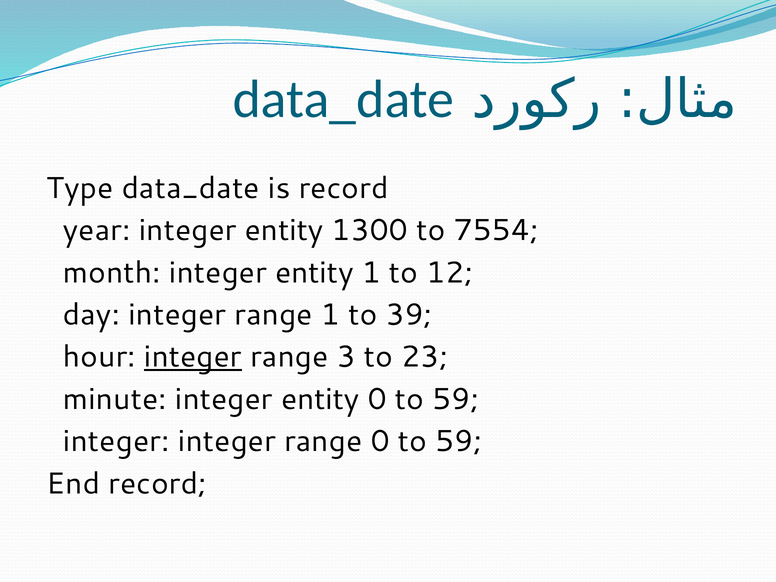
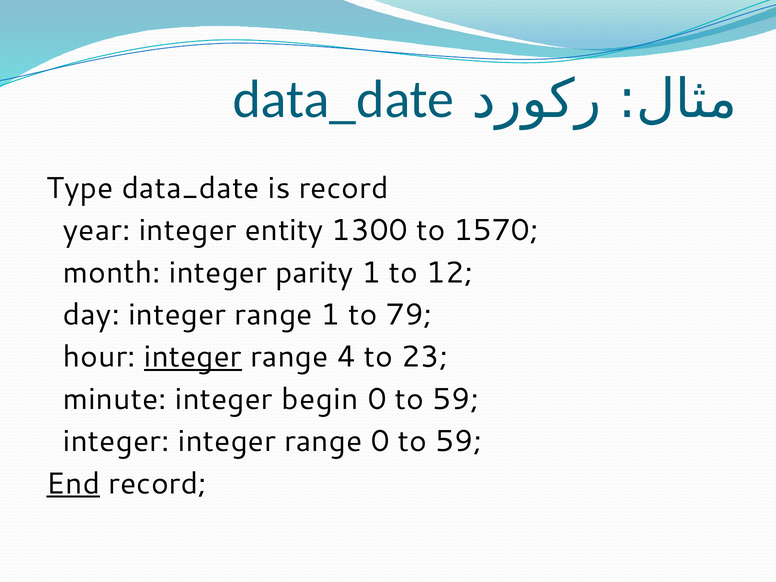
7554: 7554 -> 1570
month integer entity: entity -> parity
39: 39 -> 79
3: 3 -> 4
minute integer entity: entity -> begin
End underline: none -> present
